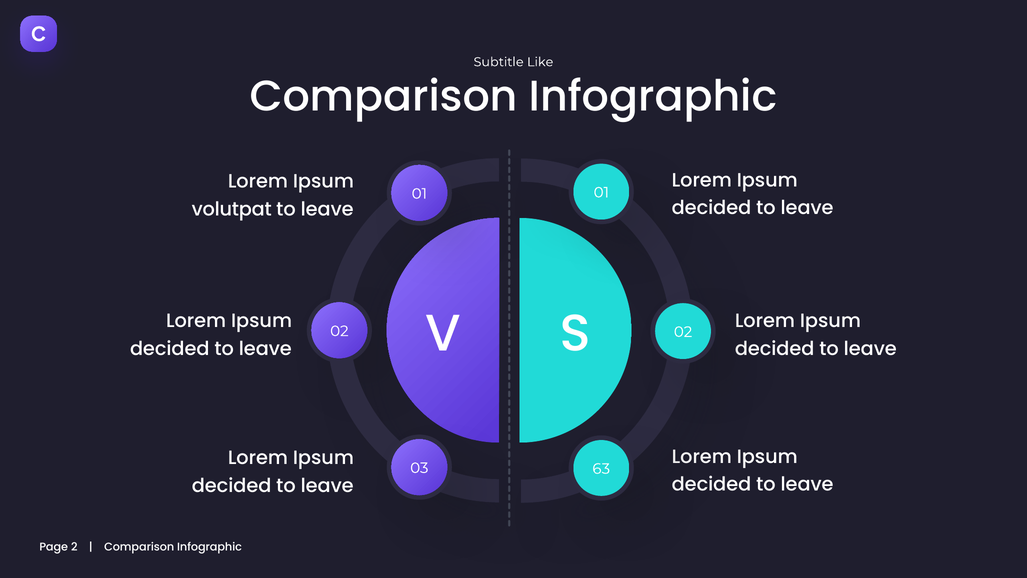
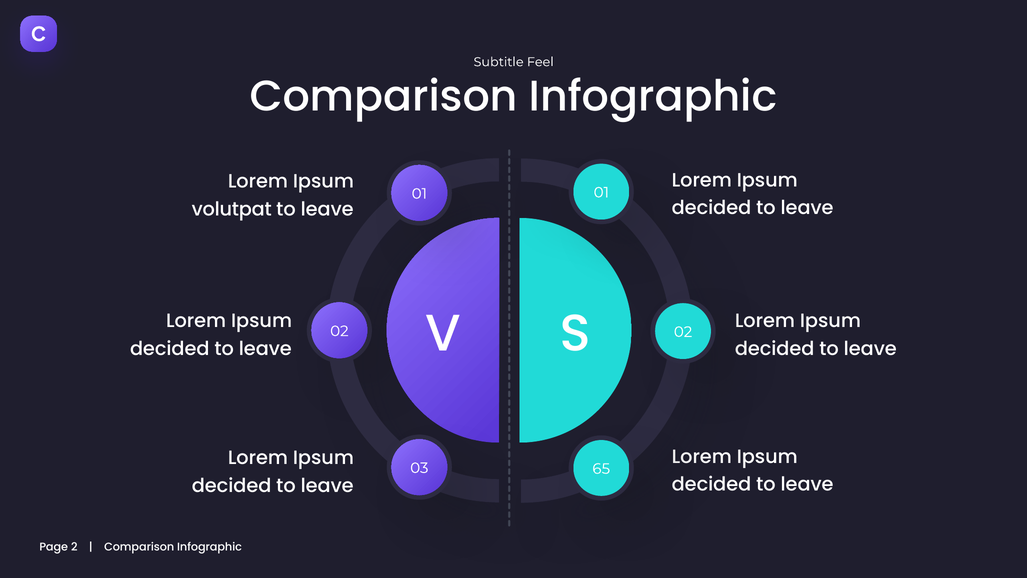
Like: Like -> Feel
63: 63 -> 65
